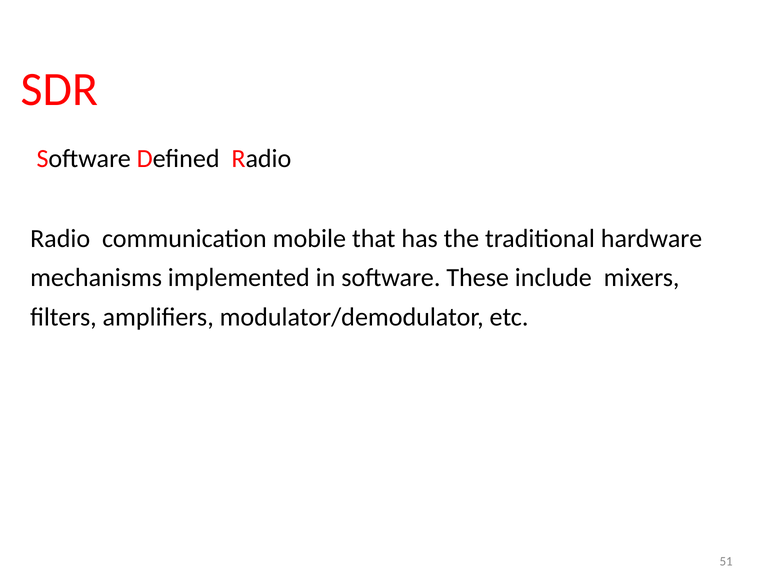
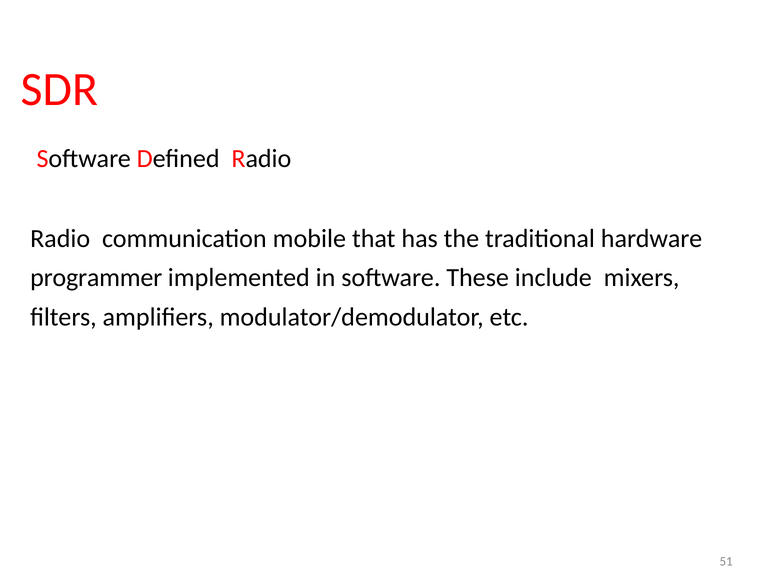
mechanisms: mechanisms -> programmer
